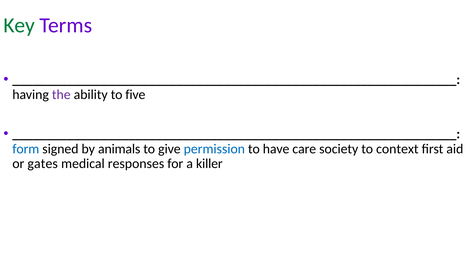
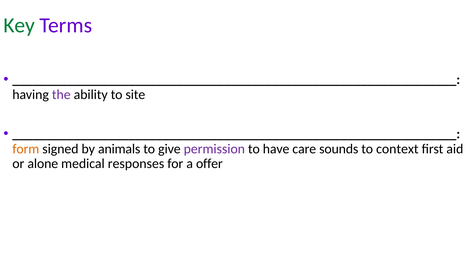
five: five -> site
form colour: blue -> orange
permission colour: blue -> purple
society: society -> sounds
gates: gates -> alone
killer: killer -> offer
